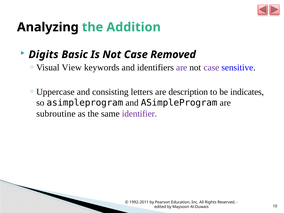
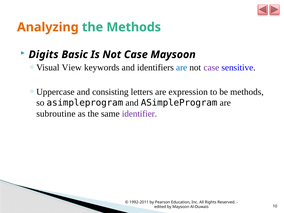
Analyzing colour: black -> orange
the Addition: Addition -> Methods
Case Removed: Removed -> Maysoon
are at (182, 68) colour: purple -> blue
description: description -> expression
be indicates: indicates -> methods
